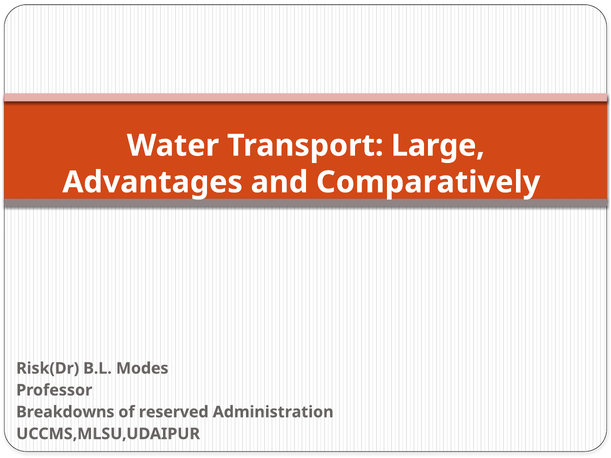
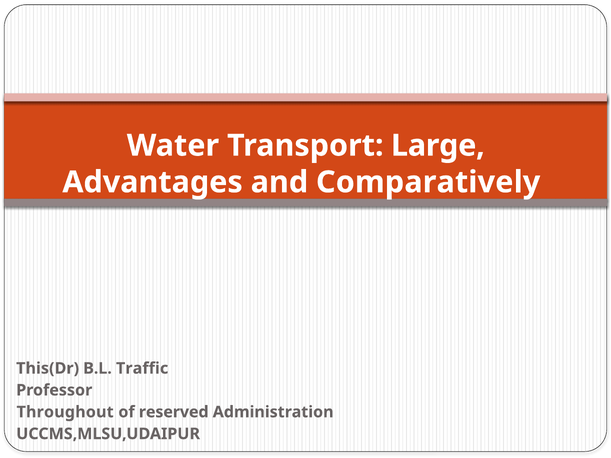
Risk(Dr: Risk(Dr -> This(Dr
Modes: Modes -> Traffic
Breakdowns: Breakdowns -> Throughout
